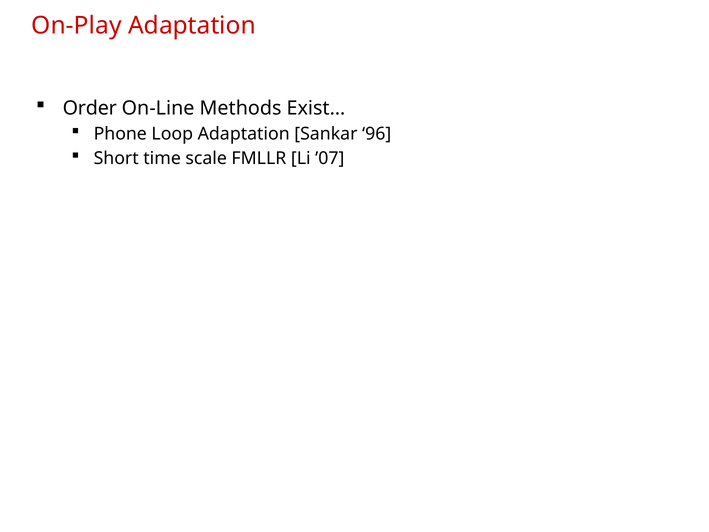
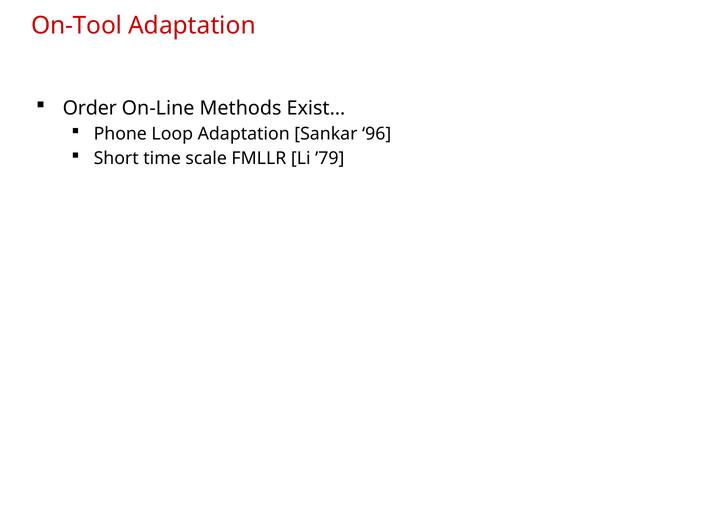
On-Play: On-Play -> On-Tool
’07: ’07 -> ’79
